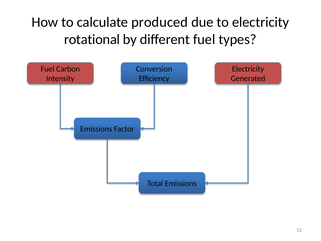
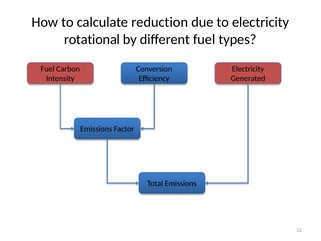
produced: produced -> reduction
